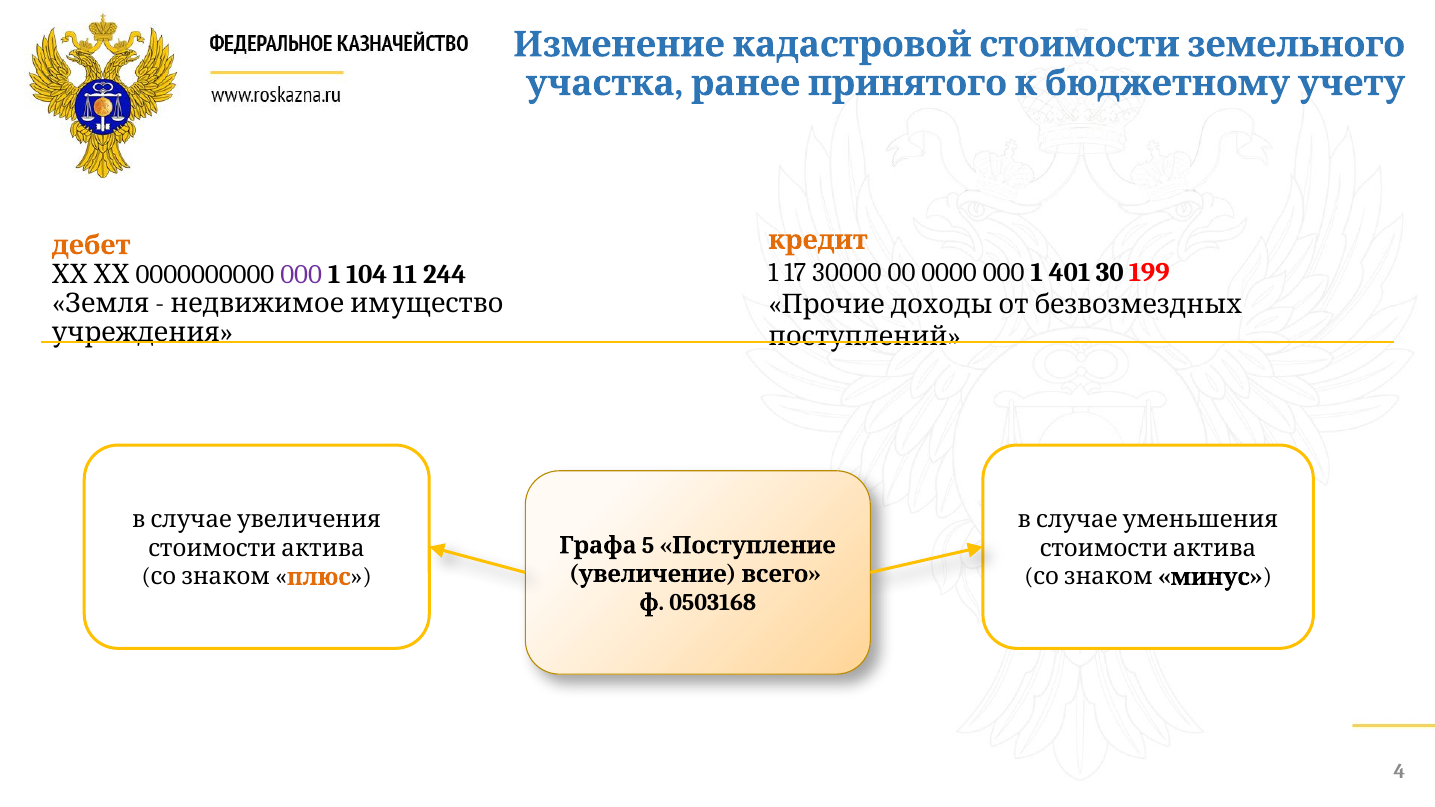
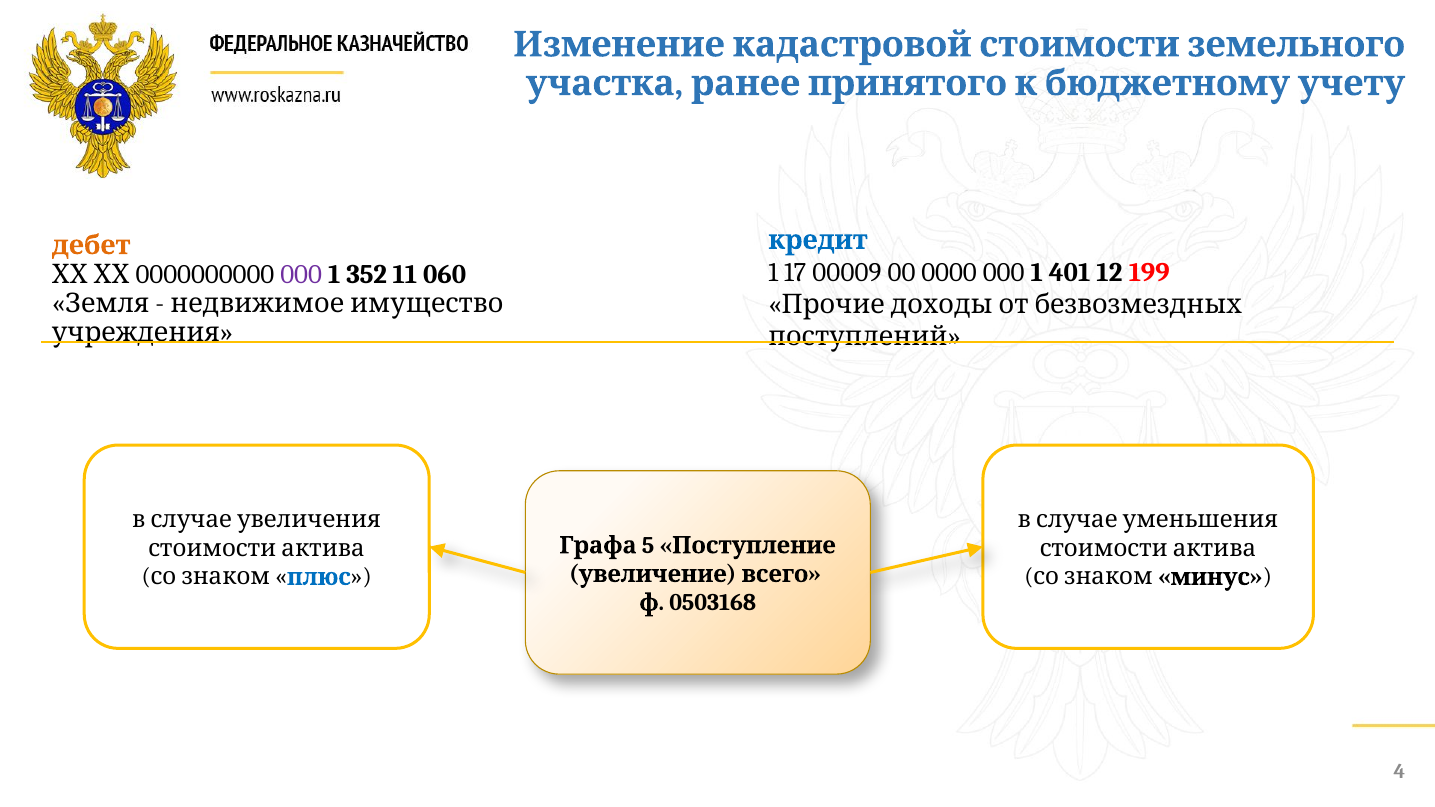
кредит colour: orange -> blue
30000: 30000 -> 00009
30: 30 -> 12
104: 104 -> 352
244: 244 -> 060
плюс colour: orange -> blue
